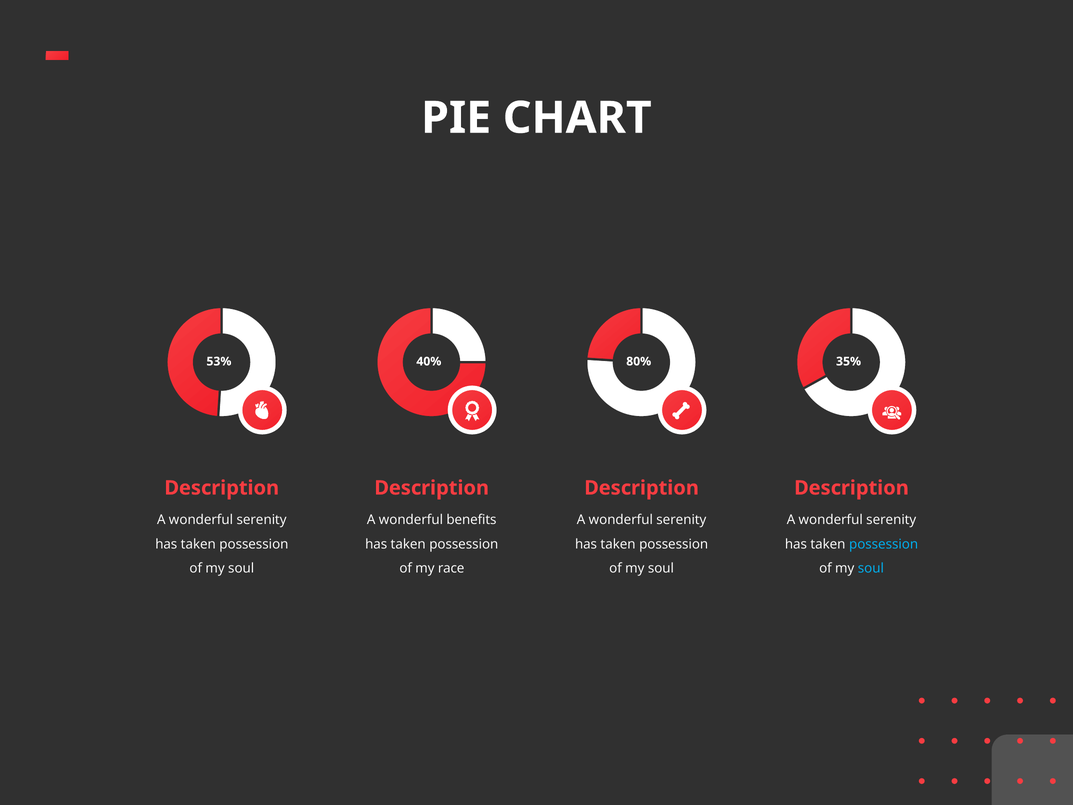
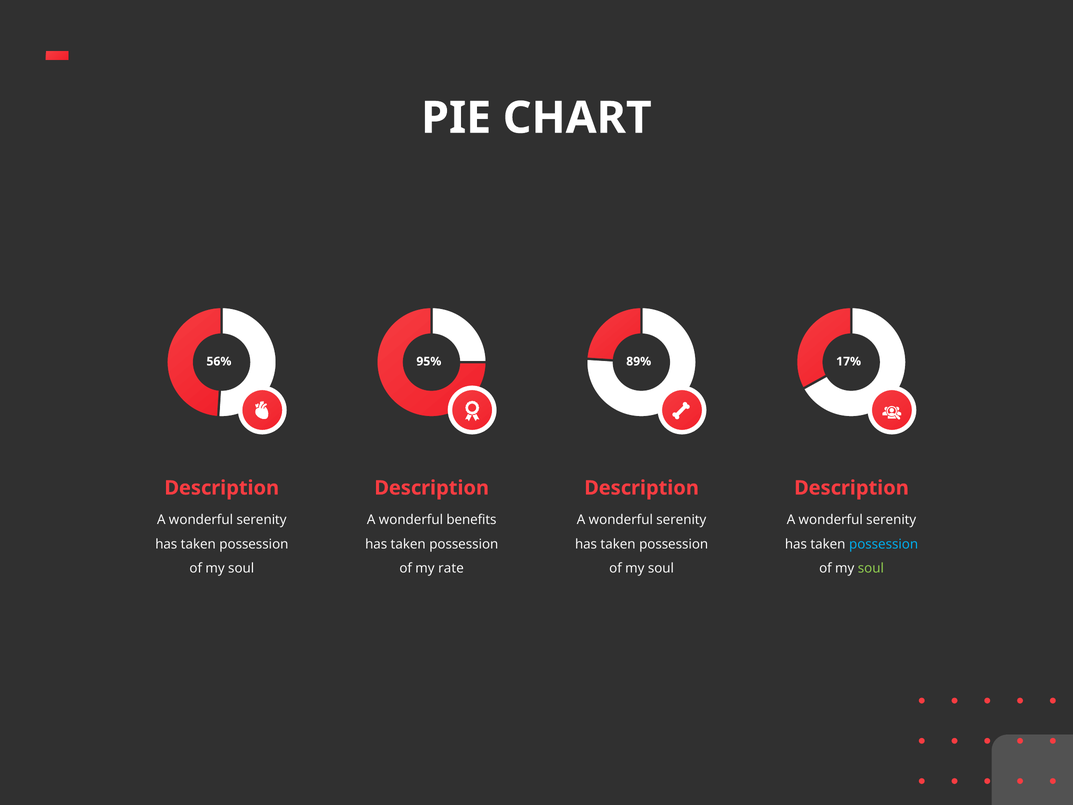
53%: 53% -> 56%
40%: 40% -> 95%
80%: 80% -> 89%
35%: 35% -> 17%
race: race -> rate
soul at (871, 568) colour: light blue -> light green
